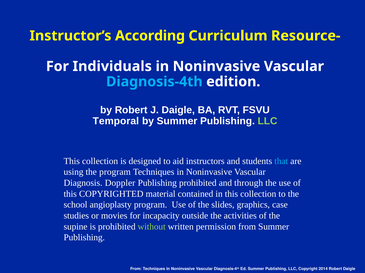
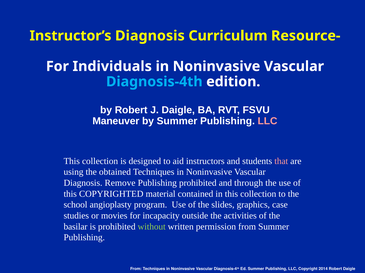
Instructor’s According: According -> Diagnosis
Temporal: Temporal -> Maneuver
LLC at (268, 121) colour: light green -> pink
that colour: light blue -> pink
the program: program -> obtained
Doppler: Doppler -> Remove
supine: supine -> basilar
